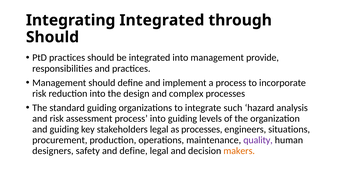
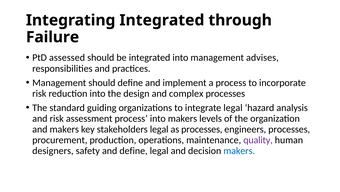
Should at (52, 37): Should -> Failure
PtD practices: practices -> assessed
provide: provide -> advises
integrate such: such -> legal
into guiding: guiding -> makers
and guiding: guiding -> makers
engineers situations: situations -> processes
makers at (239, 150) colour: orange -> blue
